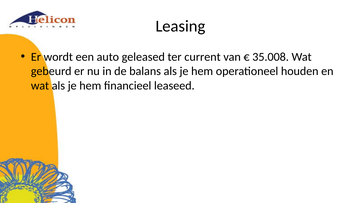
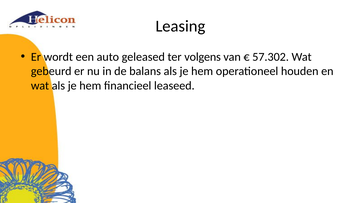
current: current -> volgens
35.008: 35.008 -> 57.302
